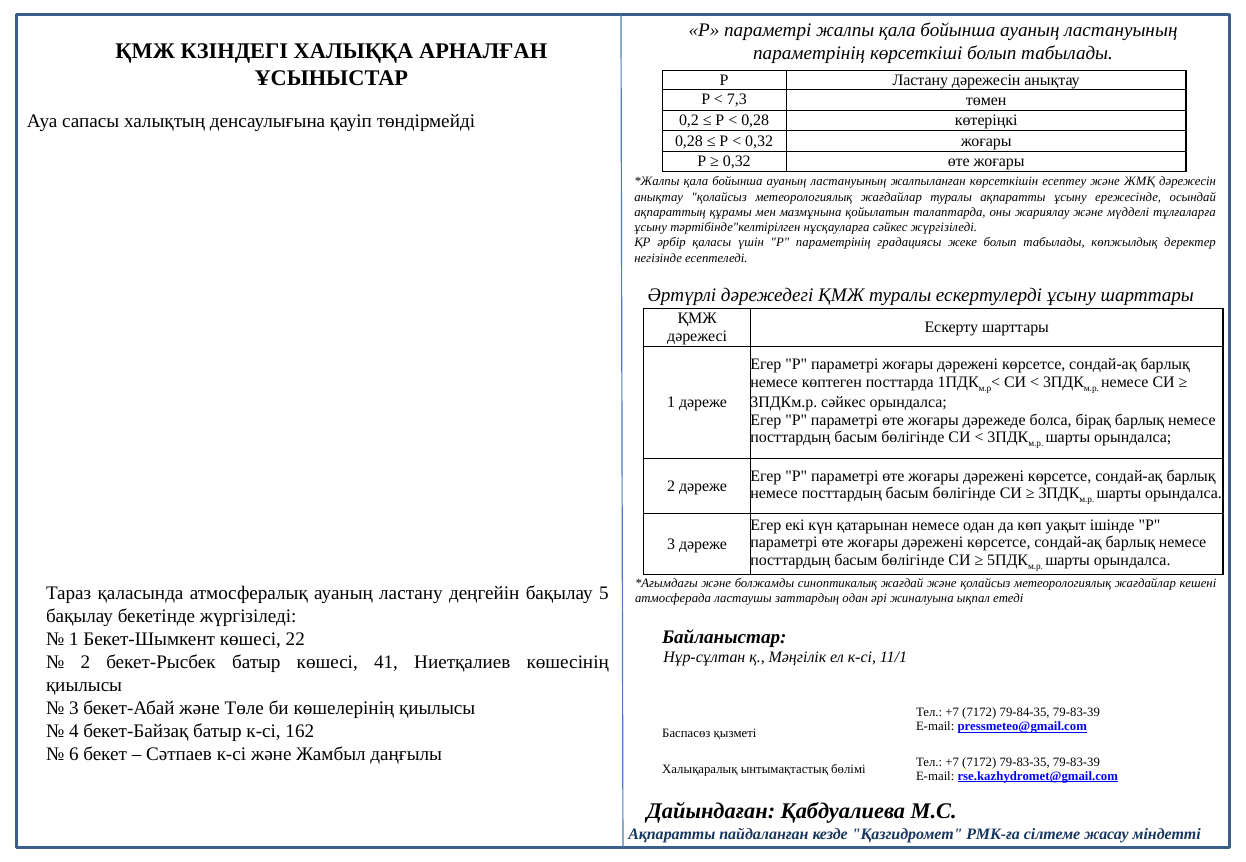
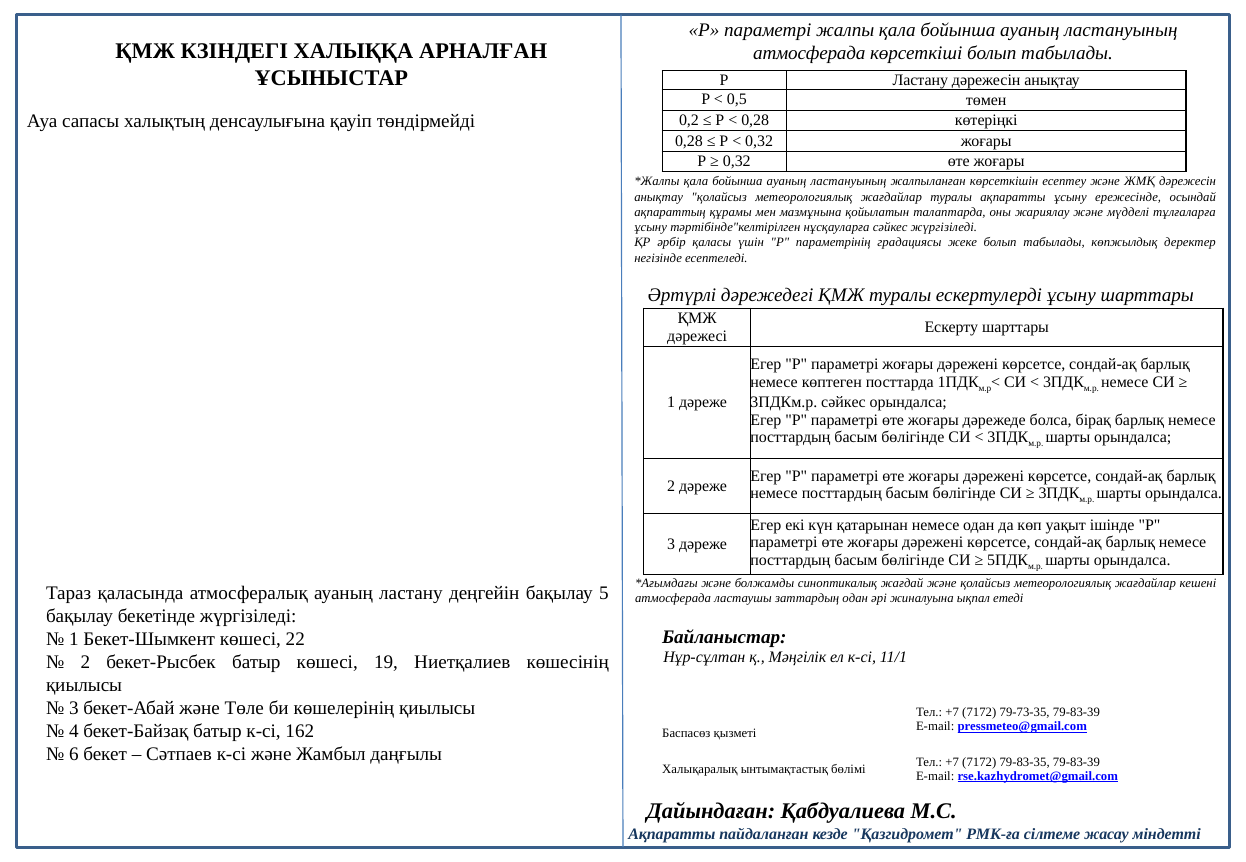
параметрінің at (809, 53): параметрінің -> атмосферада
7,3: 7,3 -> 0,5
41: 41 -> 19
79-84-35: 79-84-35 -> 79-73-35
